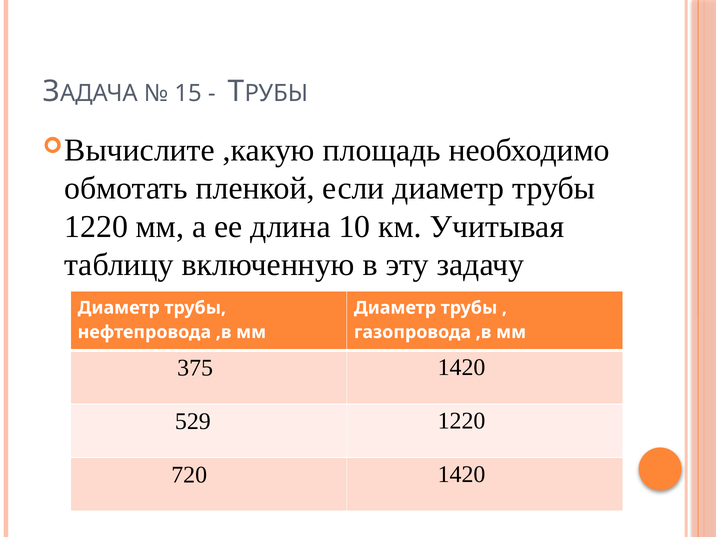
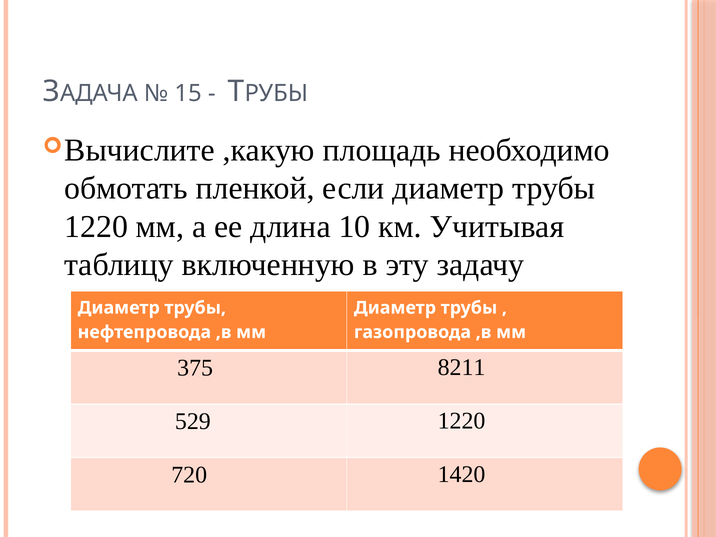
375 1420: 1420 -> 8211
